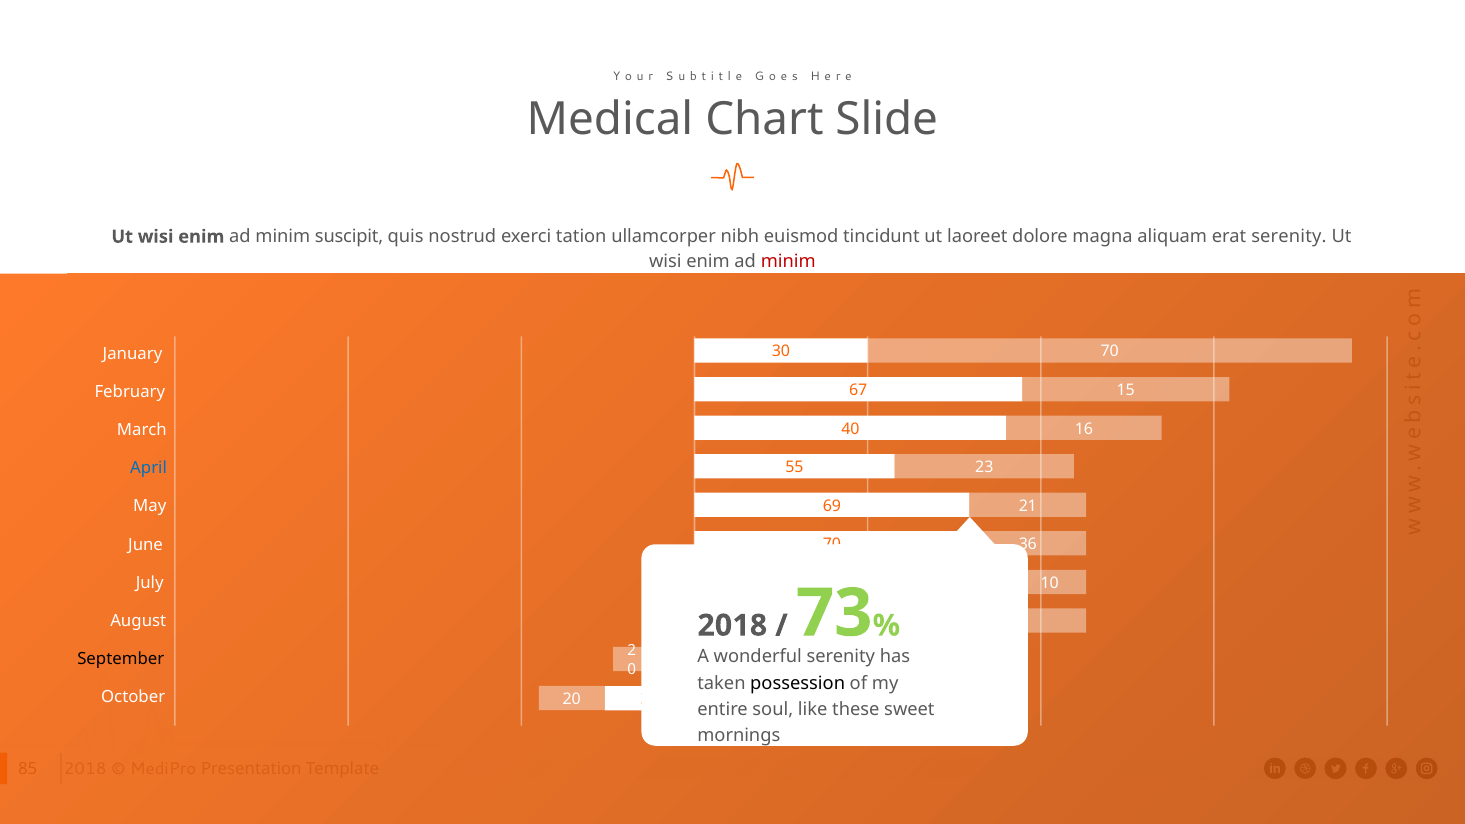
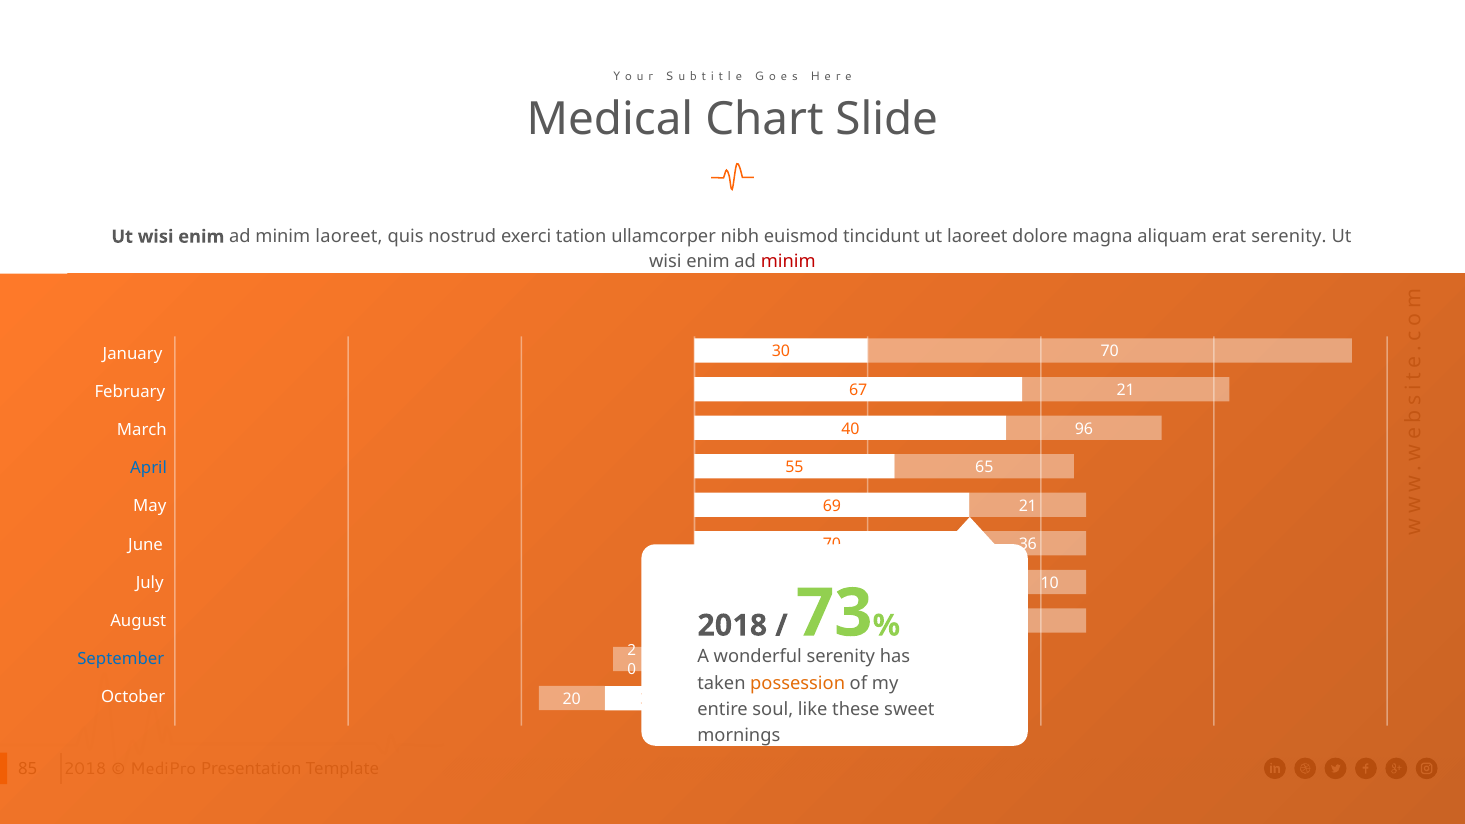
minim suscipit: suscipit -> laoreet
67 15: 15 -> 21
16: 16 -> 96
23: 23 -> 65
September colour: black -> blue
possession colour: black -> orange
